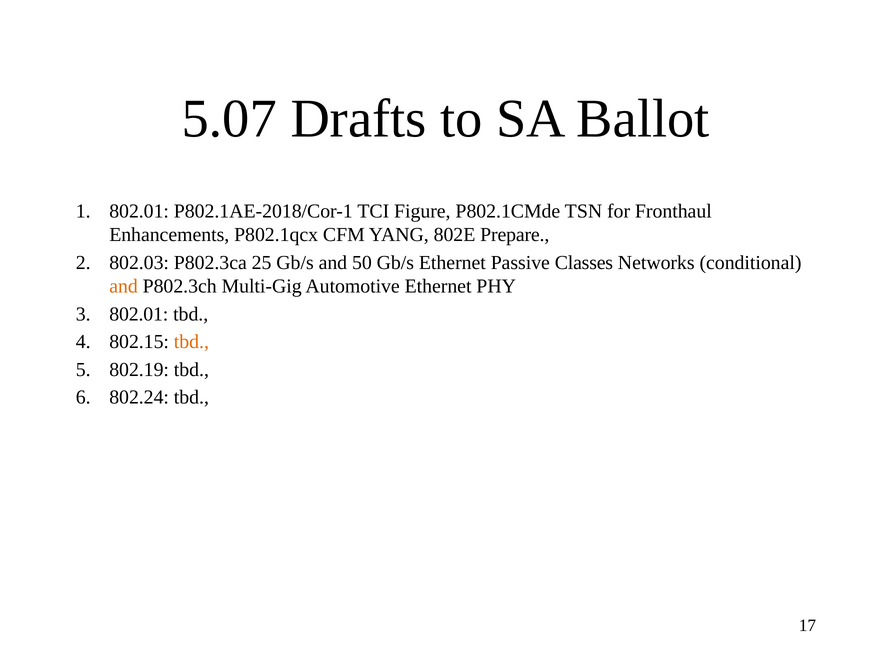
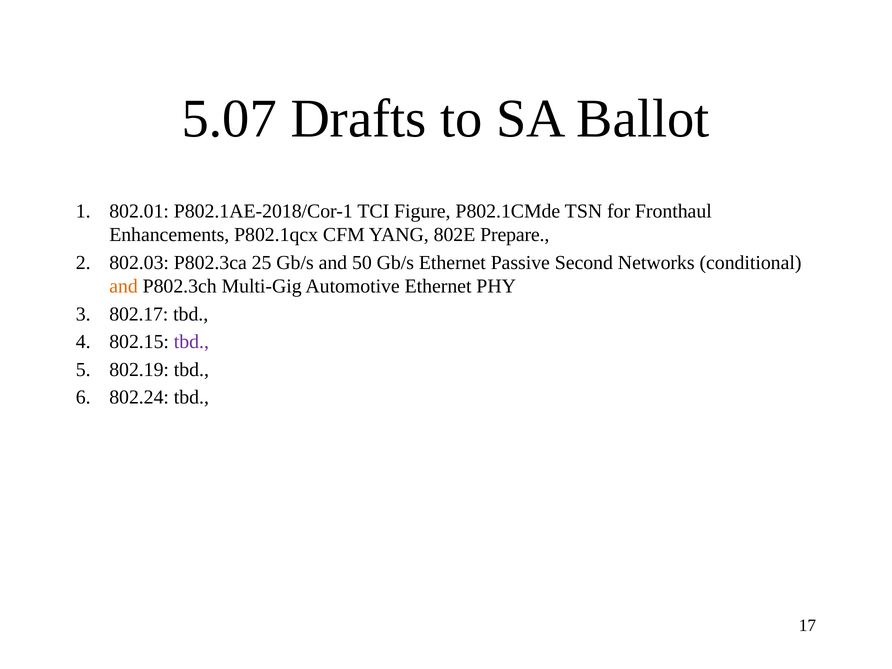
Classes: Classes -> Second
802.01 at (139, 314): 802.01 -> 802.17
tbd at (191, 342) colour: orange -> purple
